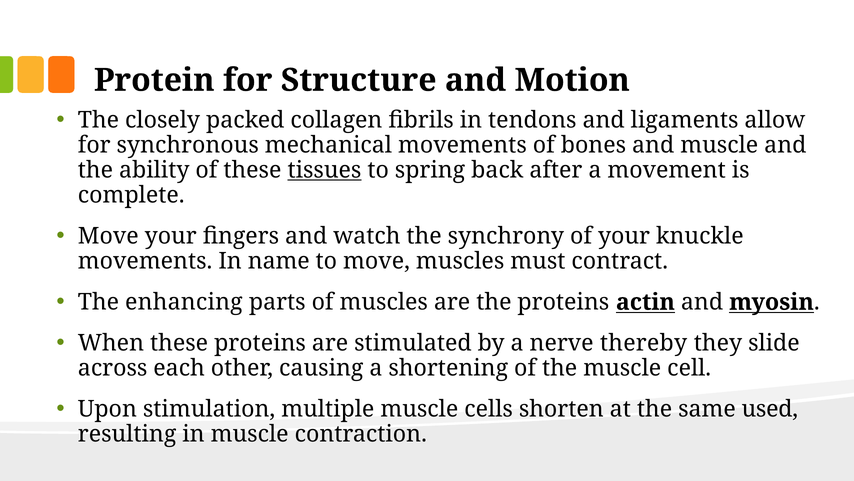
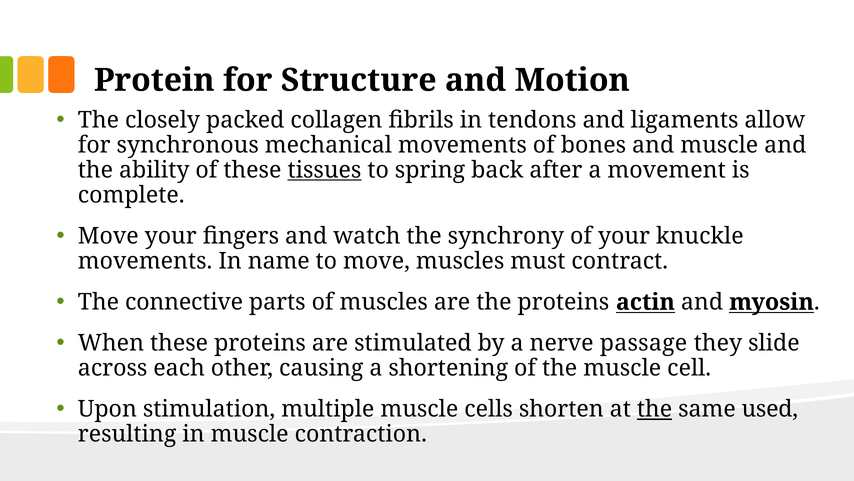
enhancing: enhancing -> connective
thereby: thereby -> passage
the at (655, 409) underline: none -> present
